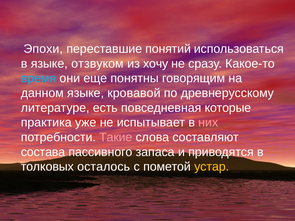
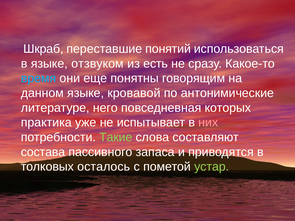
Эпохи: Эпохи -> Шкраб
хочу: хочу -> есть
древнерусскому: древнерусскому -> антонимические
есть: есть -> него
которые: которые -> которых
Такие colour: pink -> light green
устар colour: yellow -> light green
